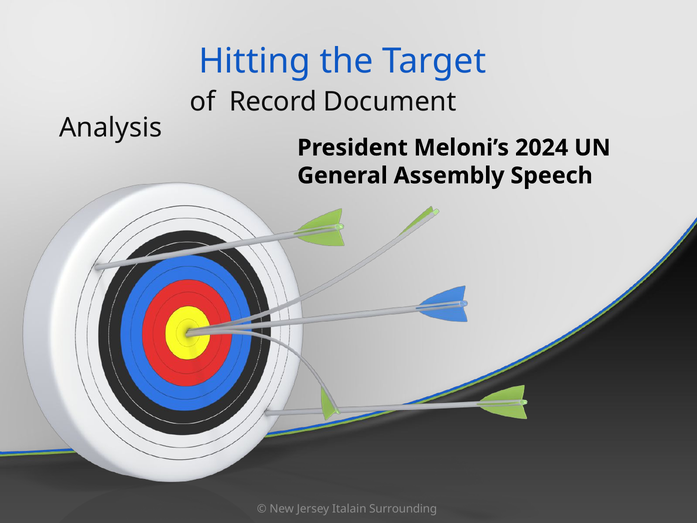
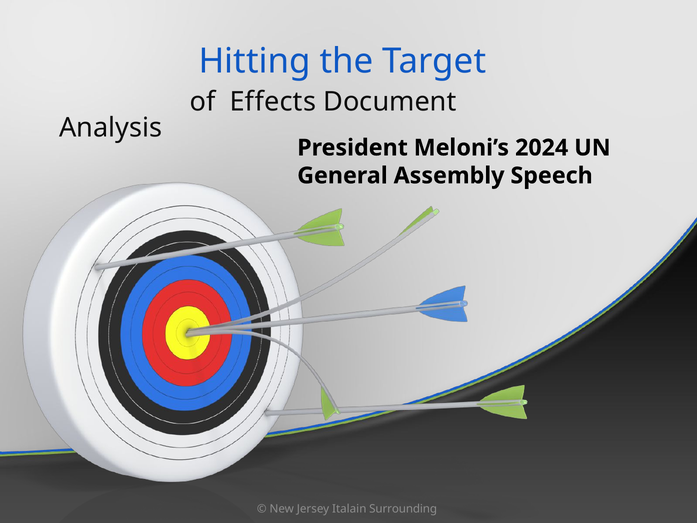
Record: Record -> Effects
